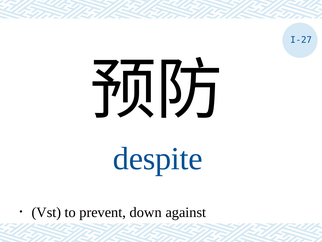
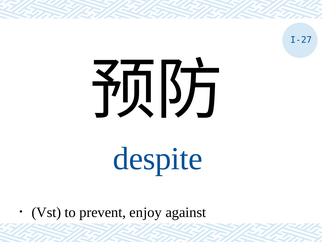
down: down -> enjoy
